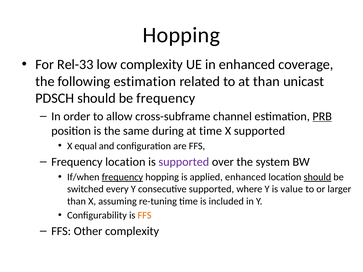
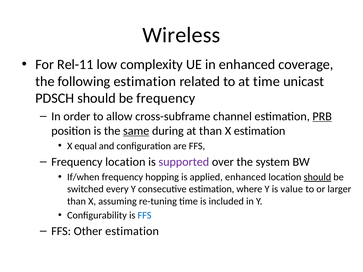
Hopping at (181, 35): Hopping -> Wireless
Rel-33: Rel-33 -> Rel-11
at than: than -> time
same underline: none -> present
at time: time -> than
X supported: supported -> estimation
frequency at (122, 177) underline: present -> none
consecutive supported: supported -> estimation
FFS at (145, 215) colour: orange -> blue
Other complexity: complexity -> estimation
